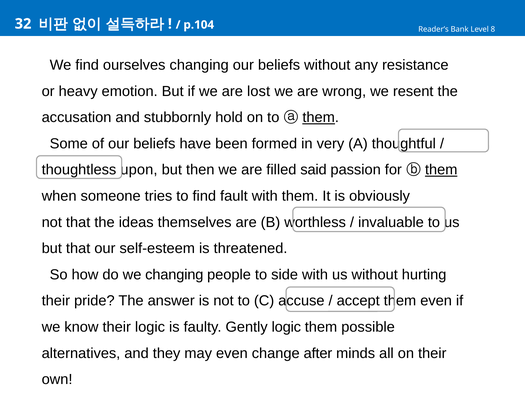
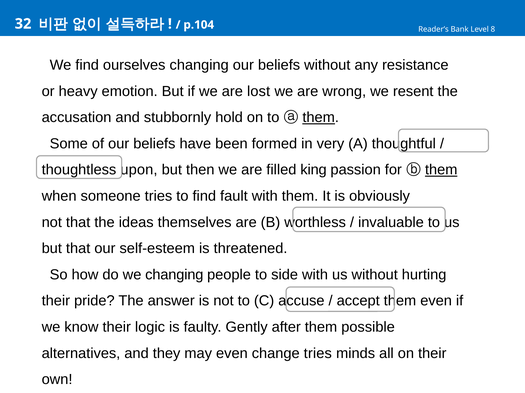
said: said -> king
Gently logic: logic -> after
change after: after -> tries
